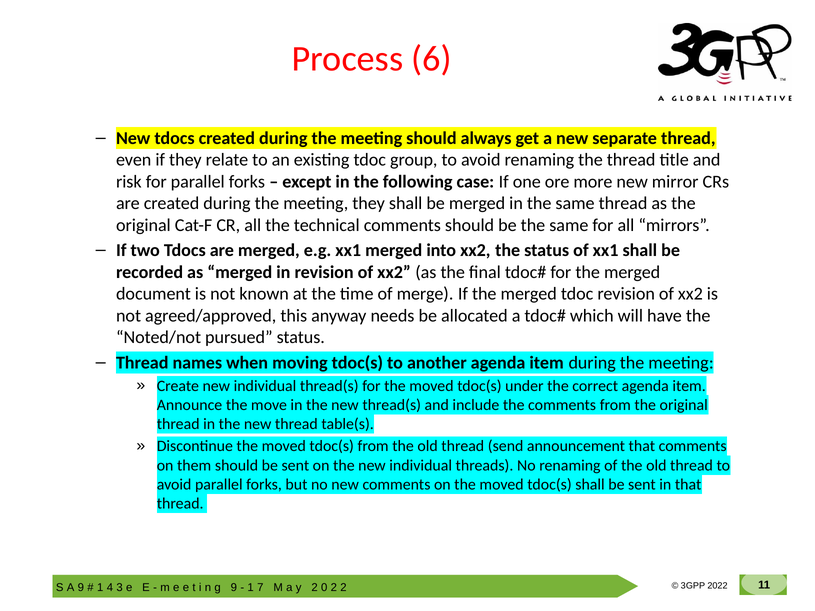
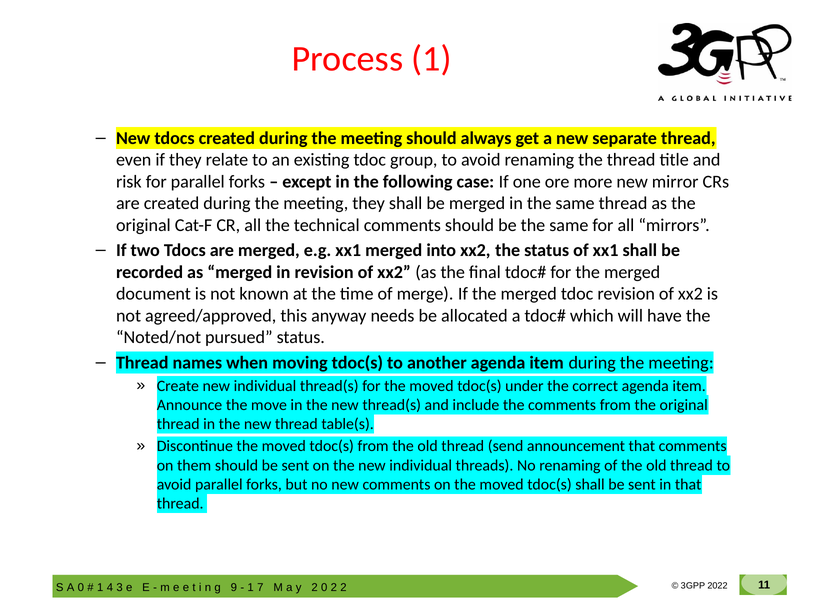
Process 6: 6 -> 1
A 9: 9 -> 0
